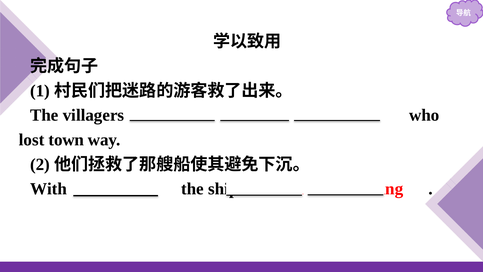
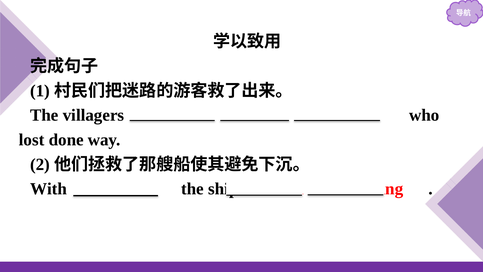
town: town -> done
